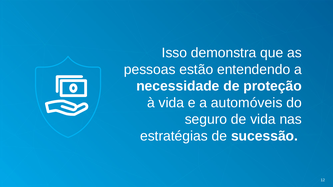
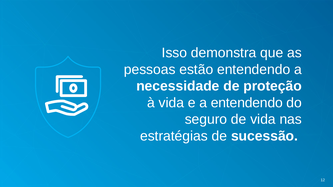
a automóveis: automóveis -> entendendo
